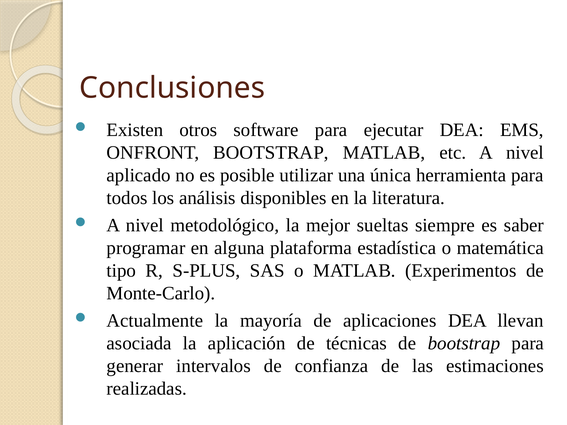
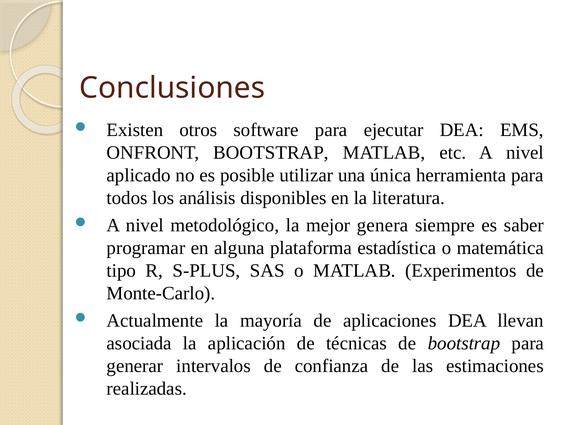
sueltas: sueltas -> genera
